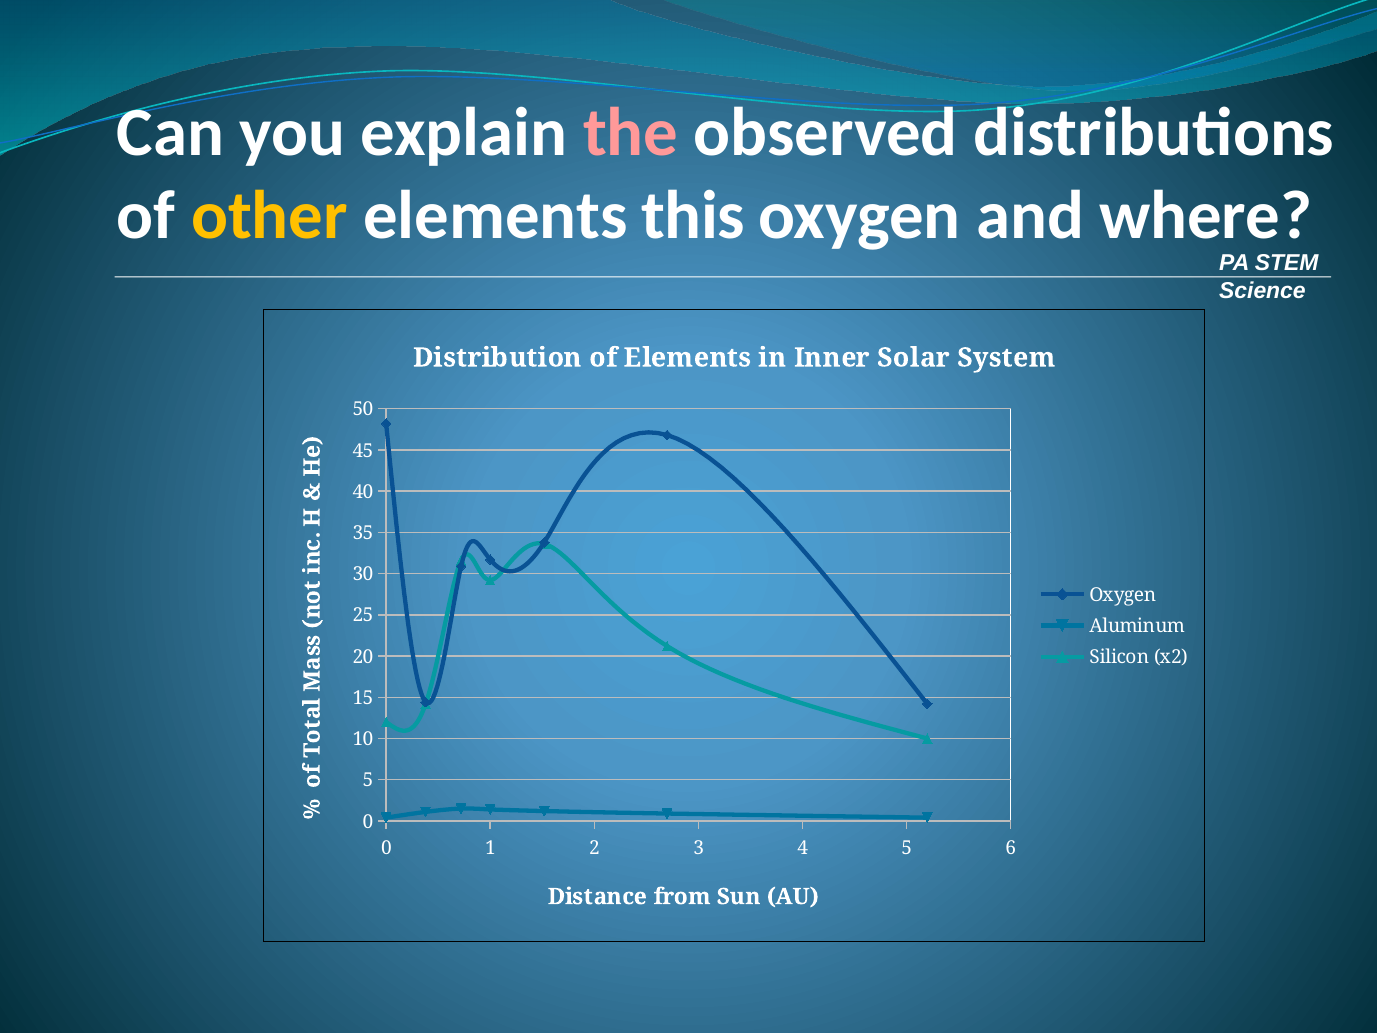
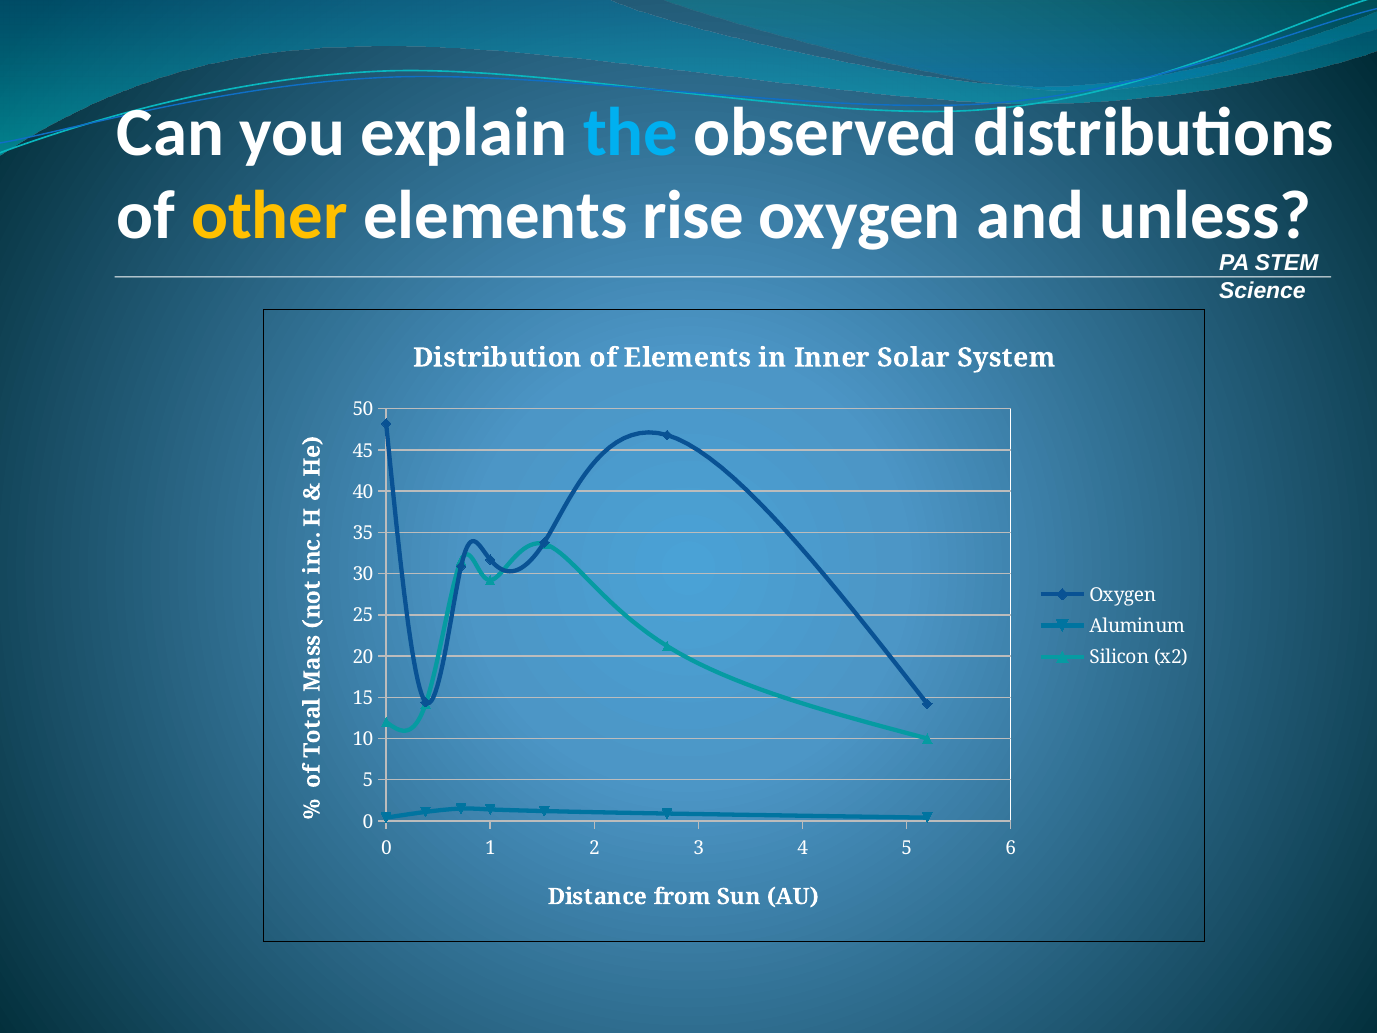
the colour: pink -> light blue
this: this -> rise
where: where -> unless
